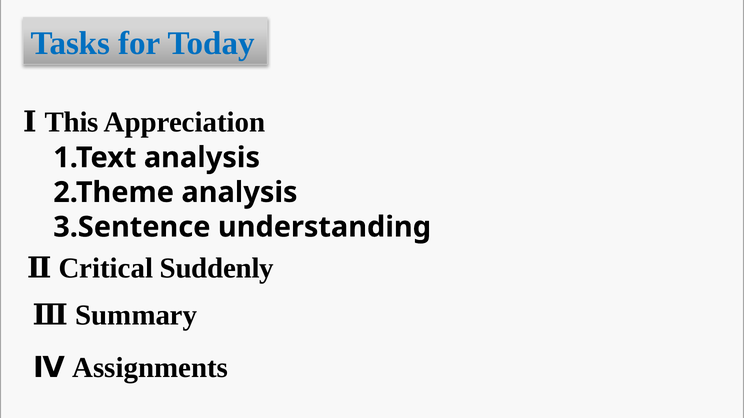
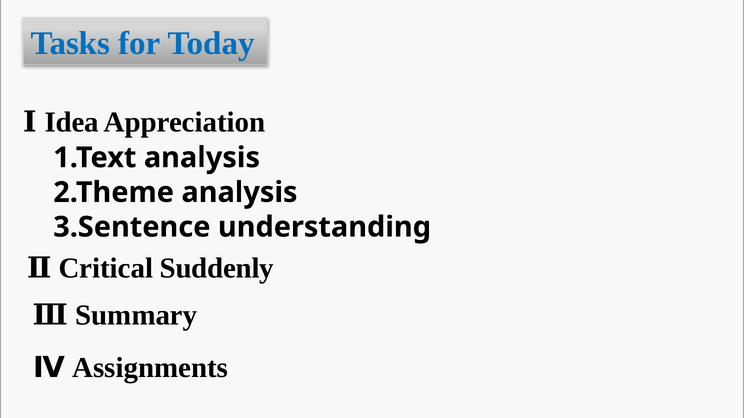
This: This -> Idea
